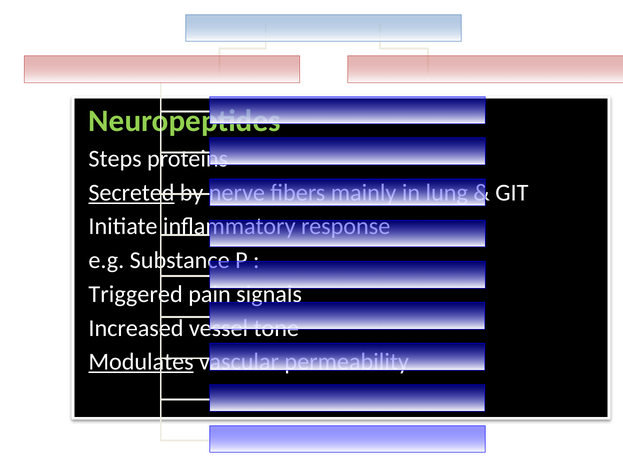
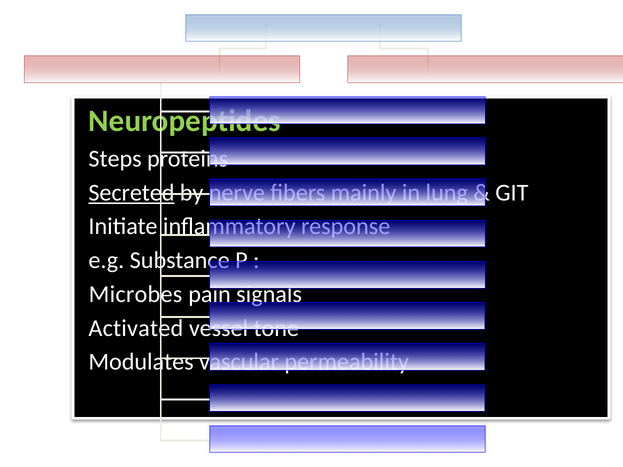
Triggered: Triggered -> Microbes
Increased: Increased -> Activated
Modulates underline: present -> none
